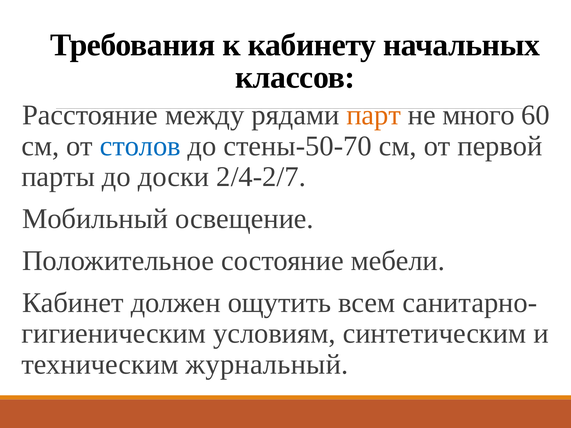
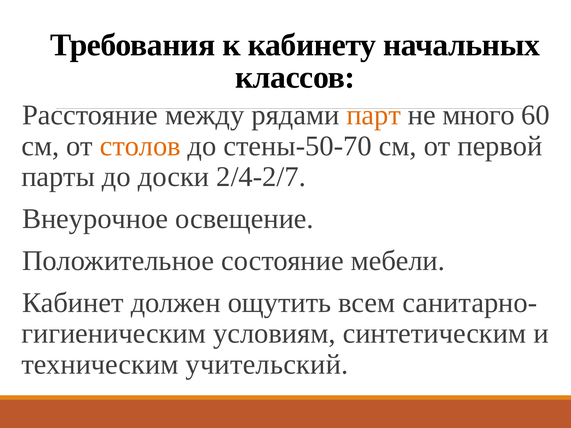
столов colour: blue -> orange
Мобильный: Мобильный -> Внеурочное
журнальный: журнальный -> учительский
